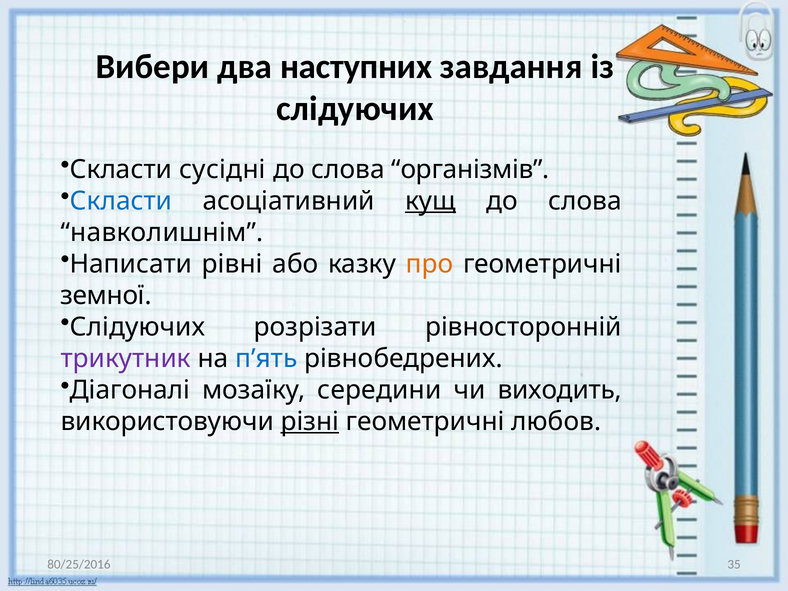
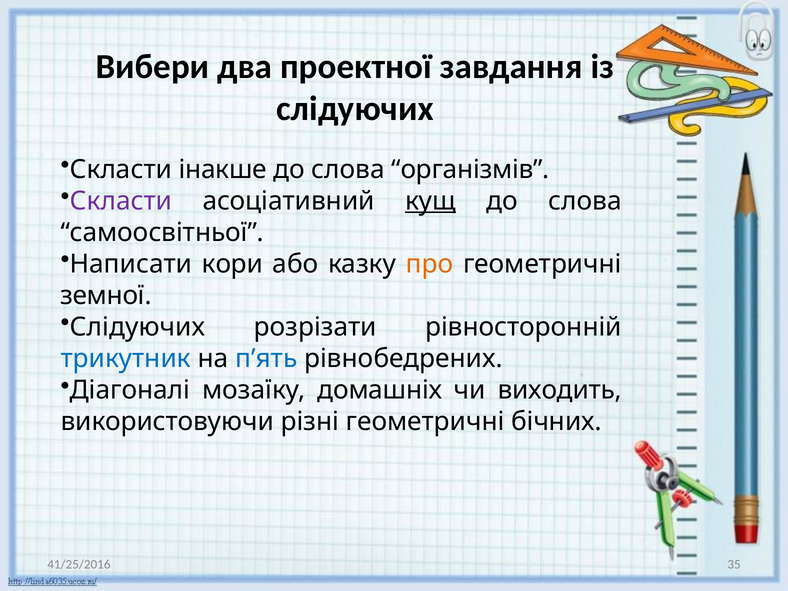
наступних: наступних -> проектної
сусідні: сусідні -> інакше
Скласти at (121, 201) colour: blue -> purple
навколишнім: навколишнім -> самоосвітньої
рівні: рівні -> кори
трикутник colour: purple -> blue
середини: середини -> домашніх
різні underline: present -> none
любов: любов -> бічних
80/25/2016: 80/25/2016 -> 41/25/2016
